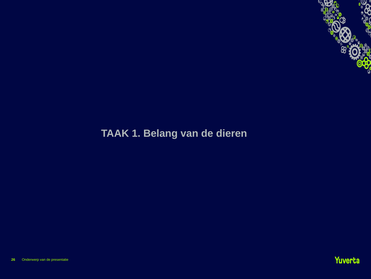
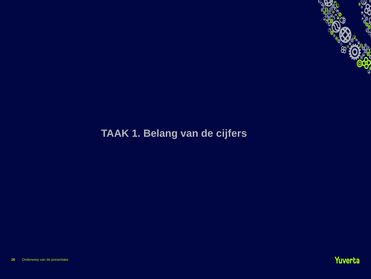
dieren: dieren -> cijfers
